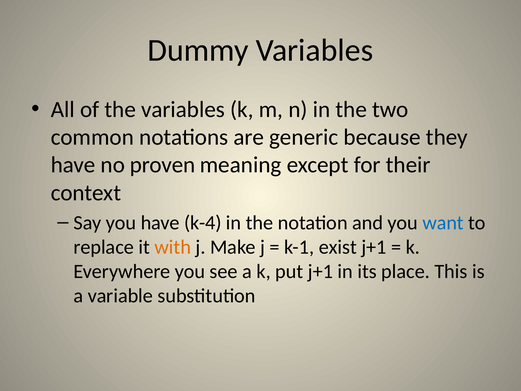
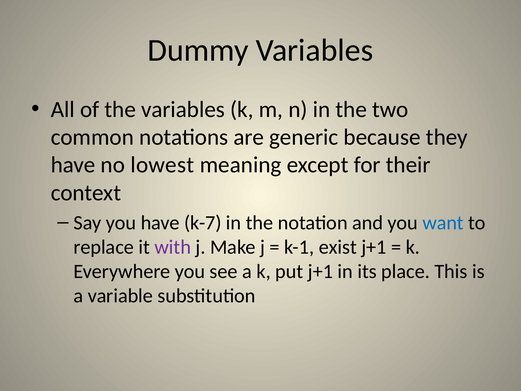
proven: proven -> lowest
k-4: k-4 -> k-7
with colour: orange -> purple
